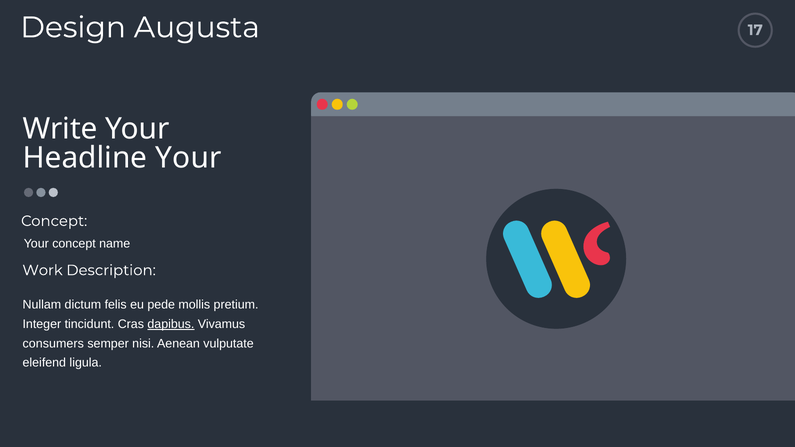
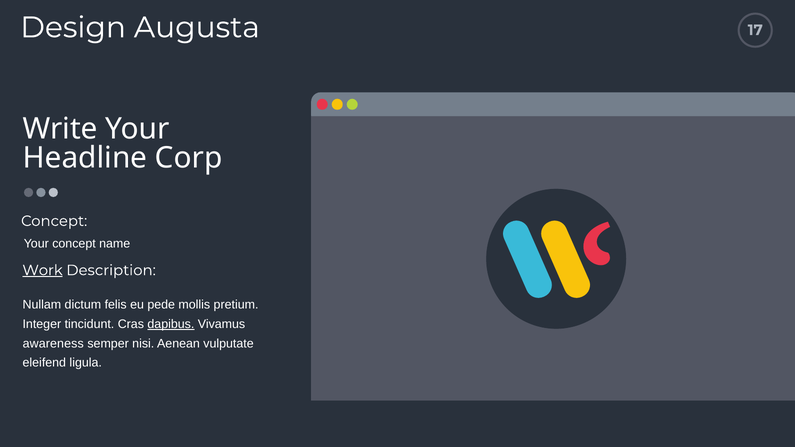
Headline Your: Your -> Corp
Work underline: none -> present
consumers: consumers -> awareness
